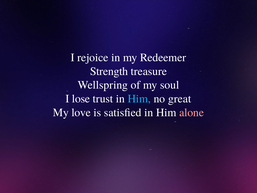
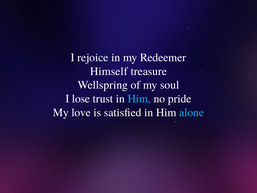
Strength: Strength -> Himself
great: great -> pride
alone colour: pink -> light blue
